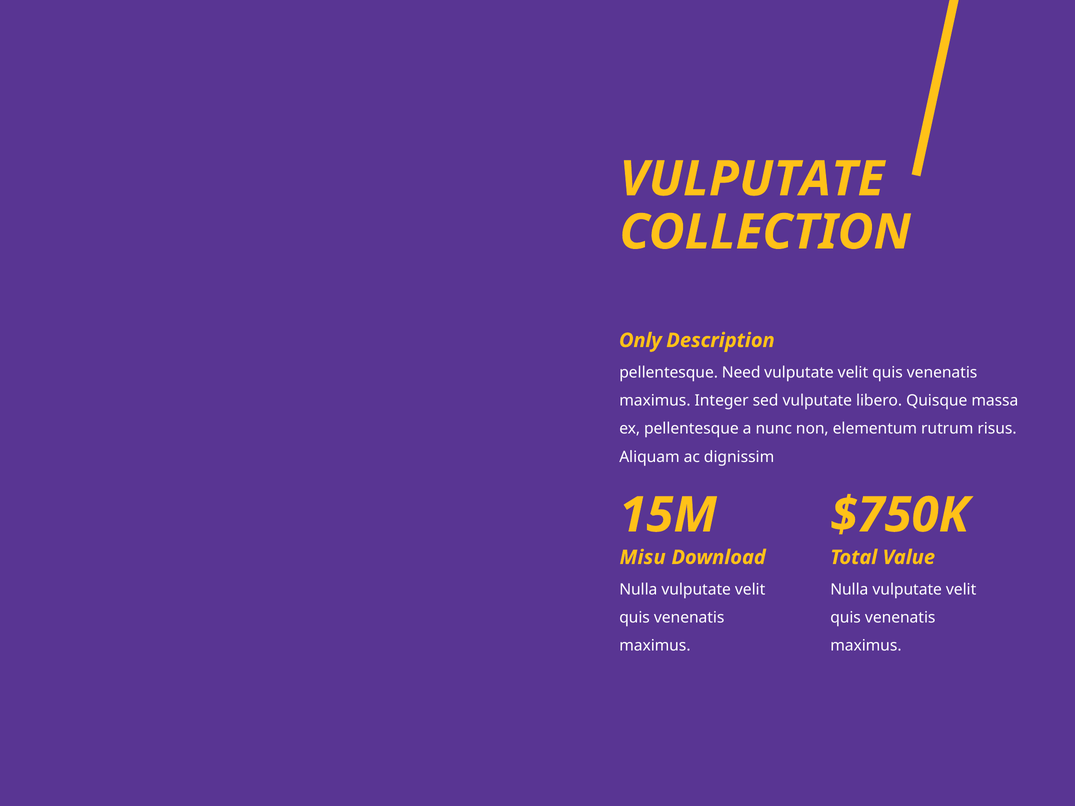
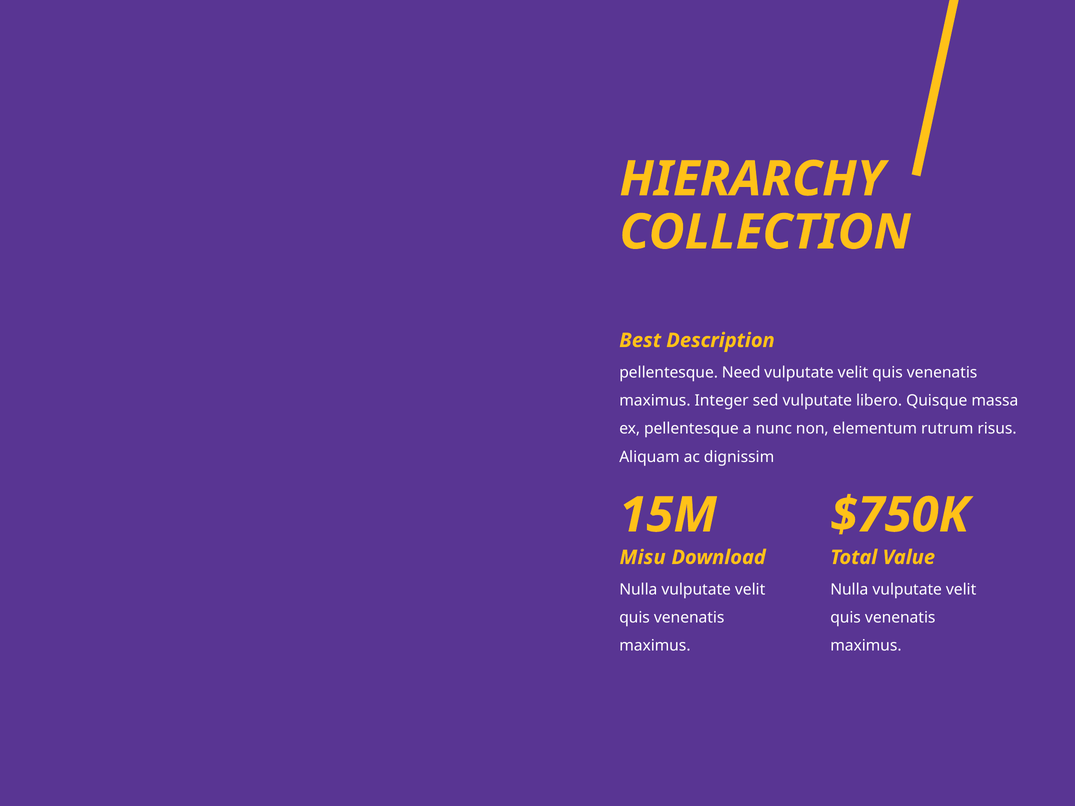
VULPUTATE at (752, 179): VULPUTATE -> HIERARCHY
Only: Only -> Best
